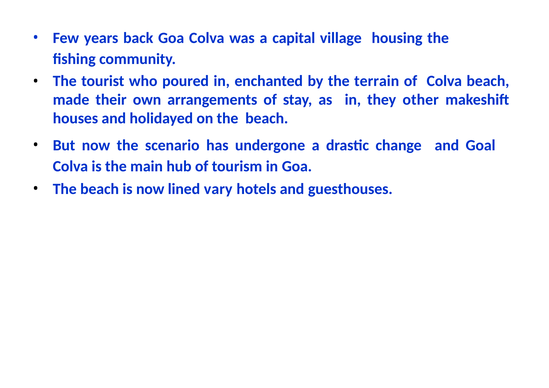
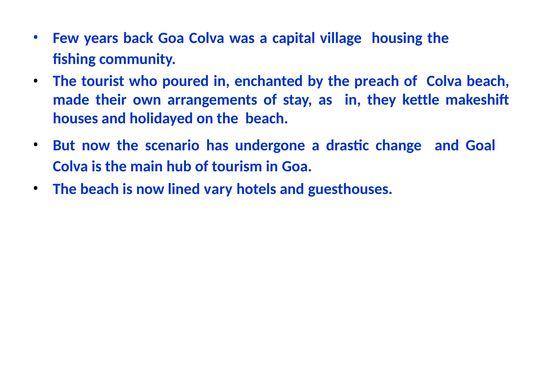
terrain: terrain -> preach
other: other -> kettle
